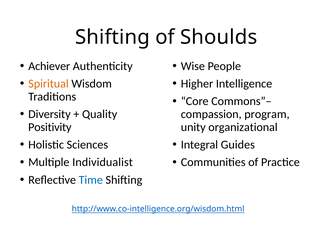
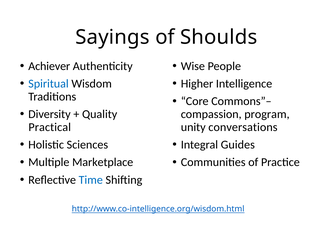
Shifting at (112, 37): Shifting -> Sayings
Spiritual colour: orange -> blue
Positivity: Positivity -> Practical
organizational: organizational -> conversations
Individualist: Individualist -> Marketplace
